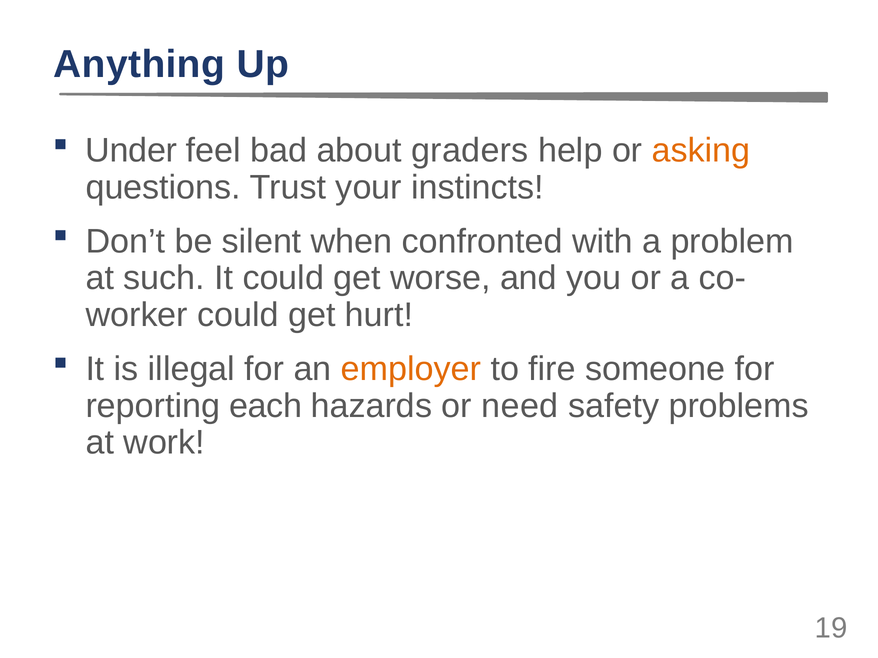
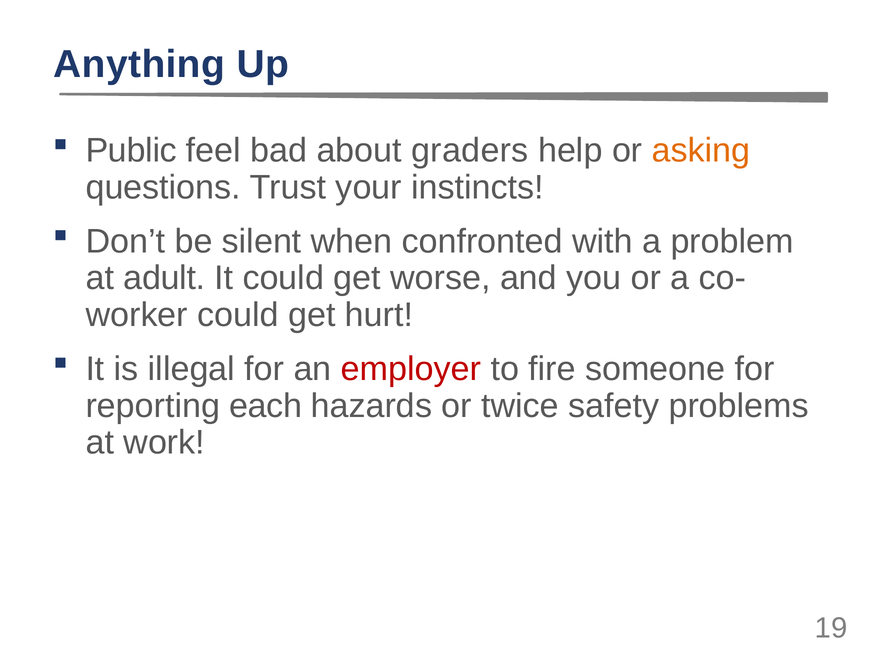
Under: Under -> Public
such: such -> adult
employer colour: orange -> red
need: need -> twice
